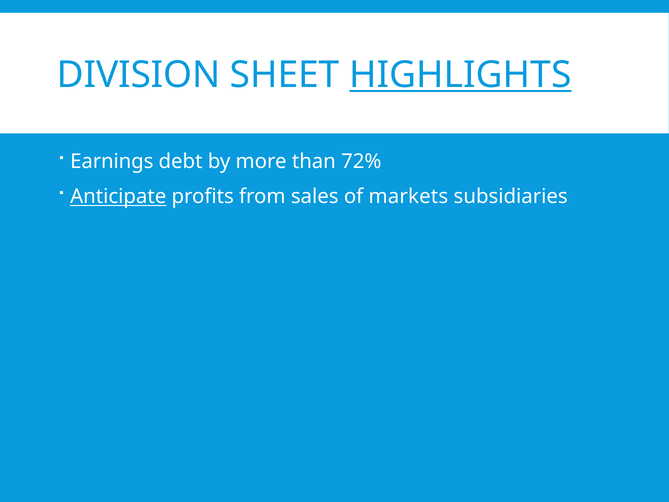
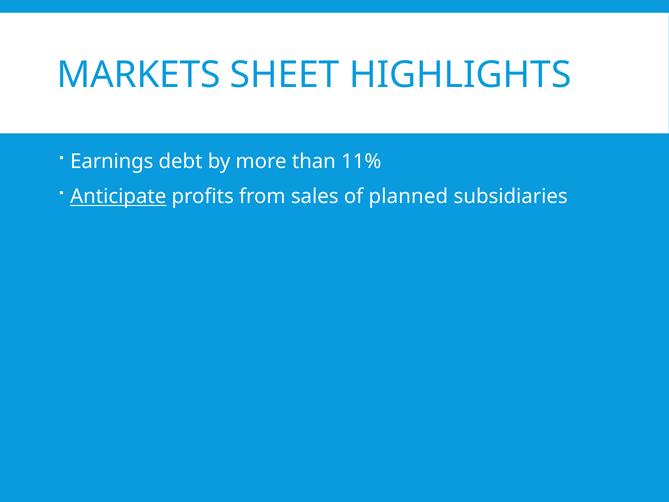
DIVISION: DIVISION -> MARKETS
HIGHLIGHTS underline: present -> none
72%: 72% -> 11%
markets: markets -> planned
